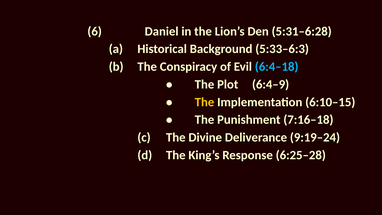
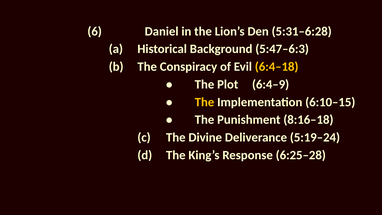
5:33–6:3: 5:33–6:3 -> 5:47–6:3
6:4–18 colour: light blue -> yellow
7:16–18: 7:16–18 -> 8:16–18
9:19–24: 9:19–24 -> 5:19–24
